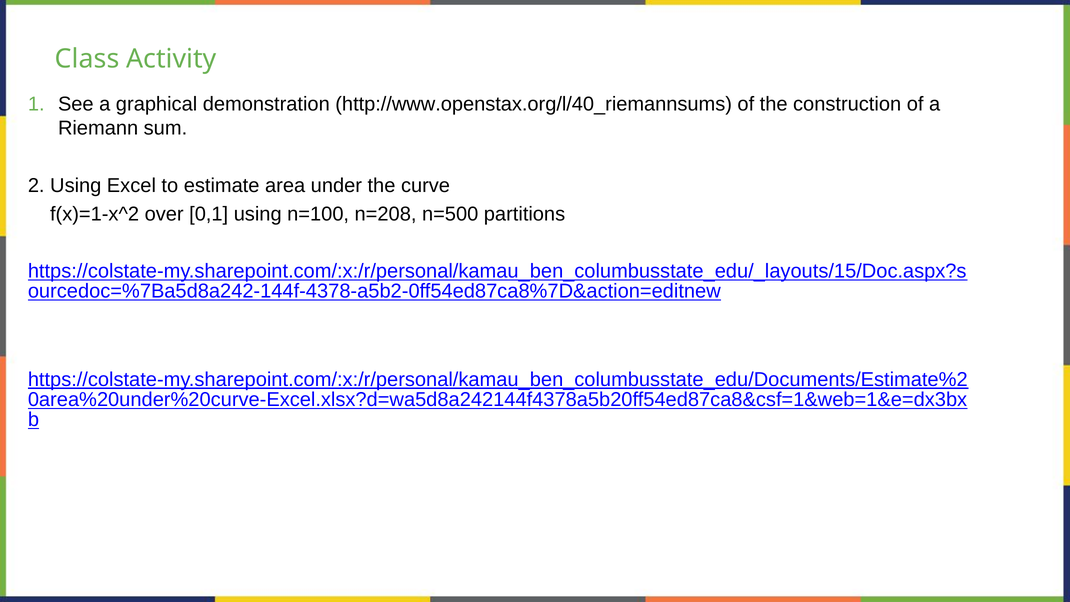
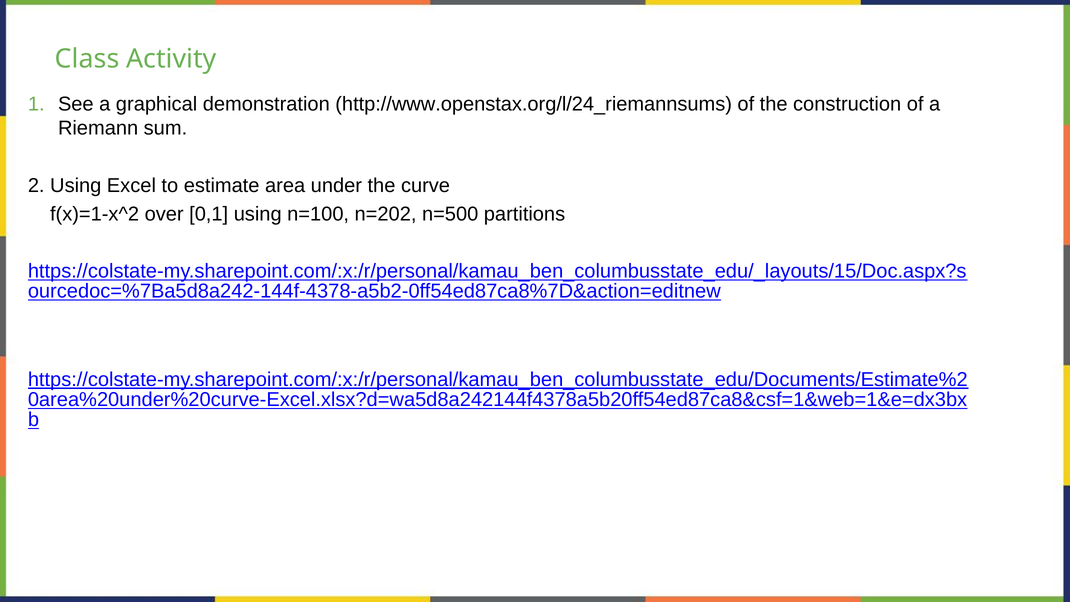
http://www.openstax.org/l/40_riemannsums: http://www.openstax.org/l/40_riemannsums -> http://www.openstax.org/l/24_riemannsums
n=208: n=208 -> n=202
